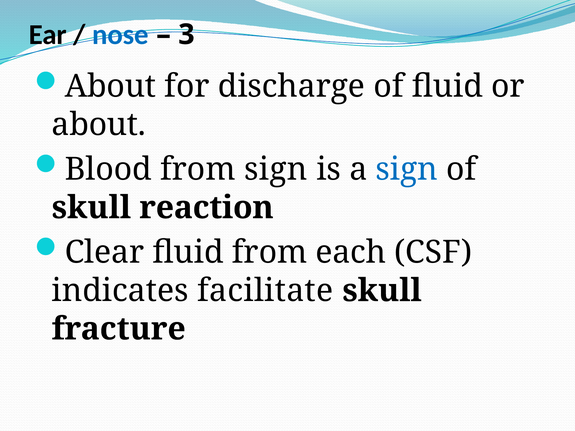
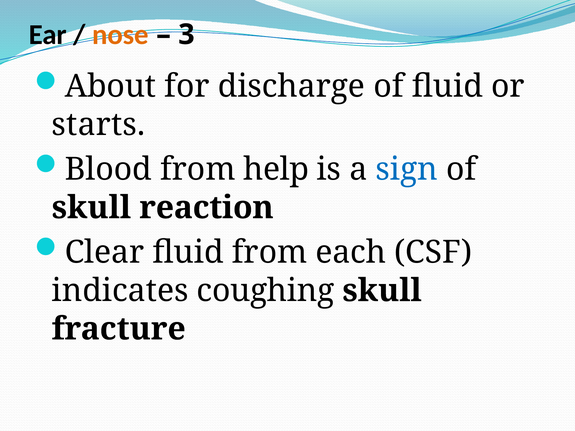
nose colour: blue -> orange
about at (99, 125): about -> starts
from sign: sign -> help
facilitate: facilitate -> coughing
